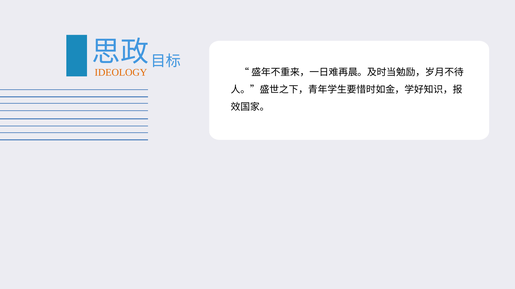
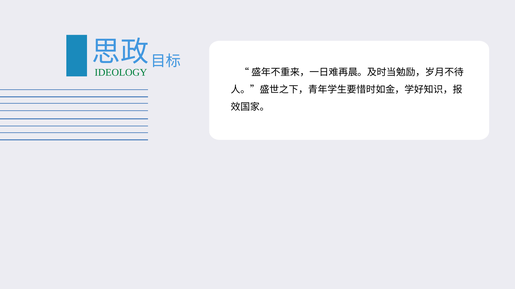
IDEOLOGY colour: orange -> green
